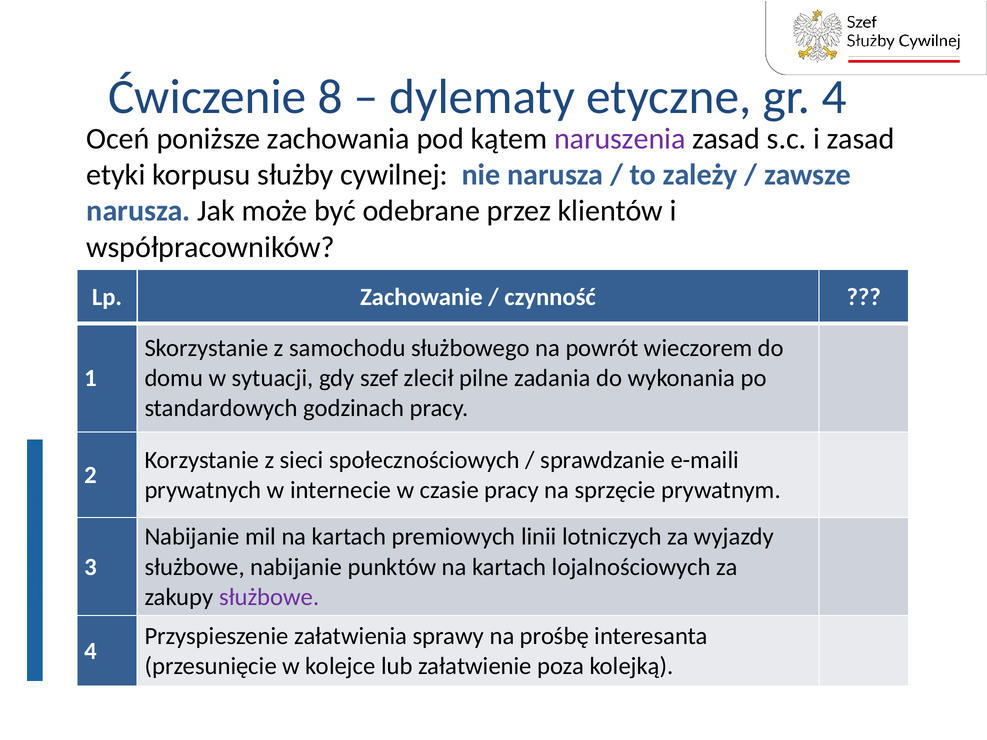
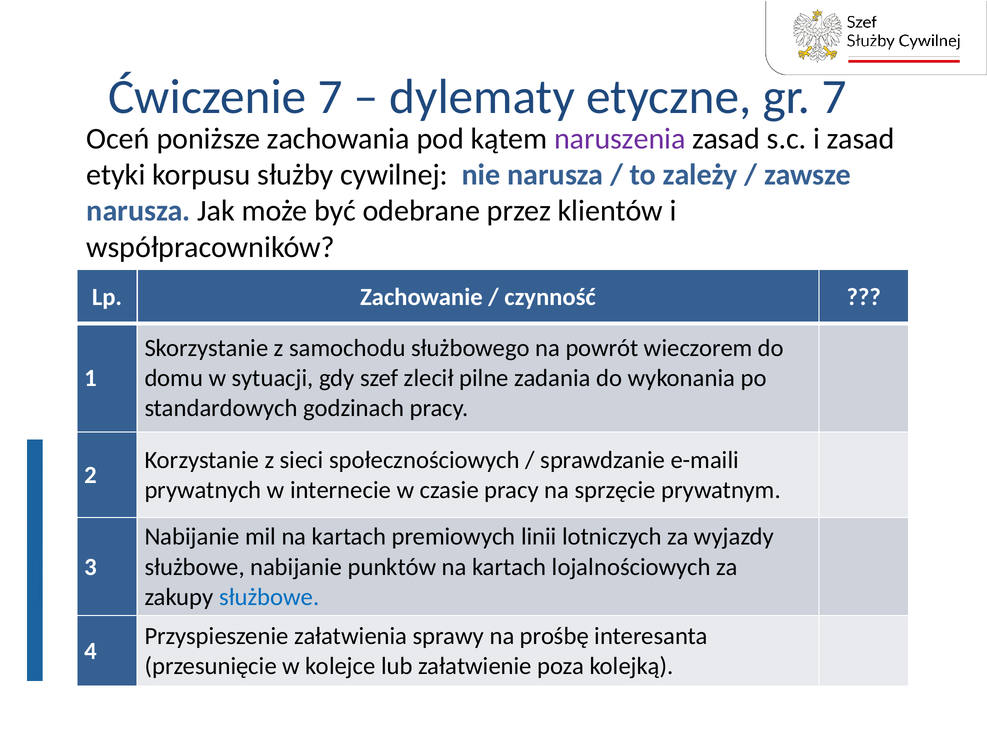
Ćwiczenie 8: 8 -> 7
gr 4: 4 -> 7
służbowe at (269, 597) colour: purple -> blue
